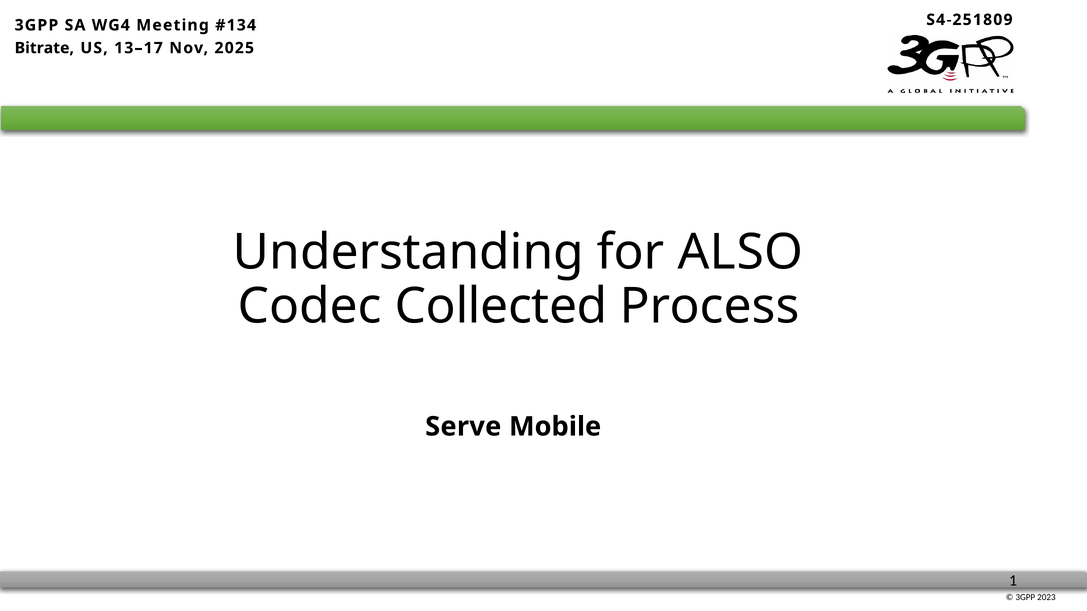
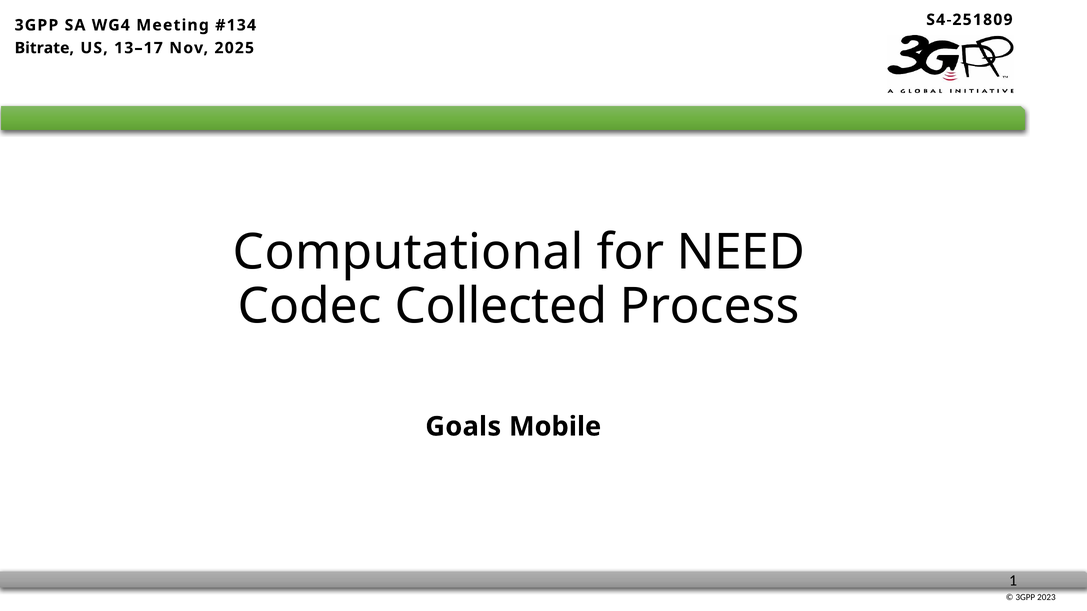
Understanding: Understanding -> Computational
ALSO: ALSO -> NEED
Serve: Serve -> Goals
